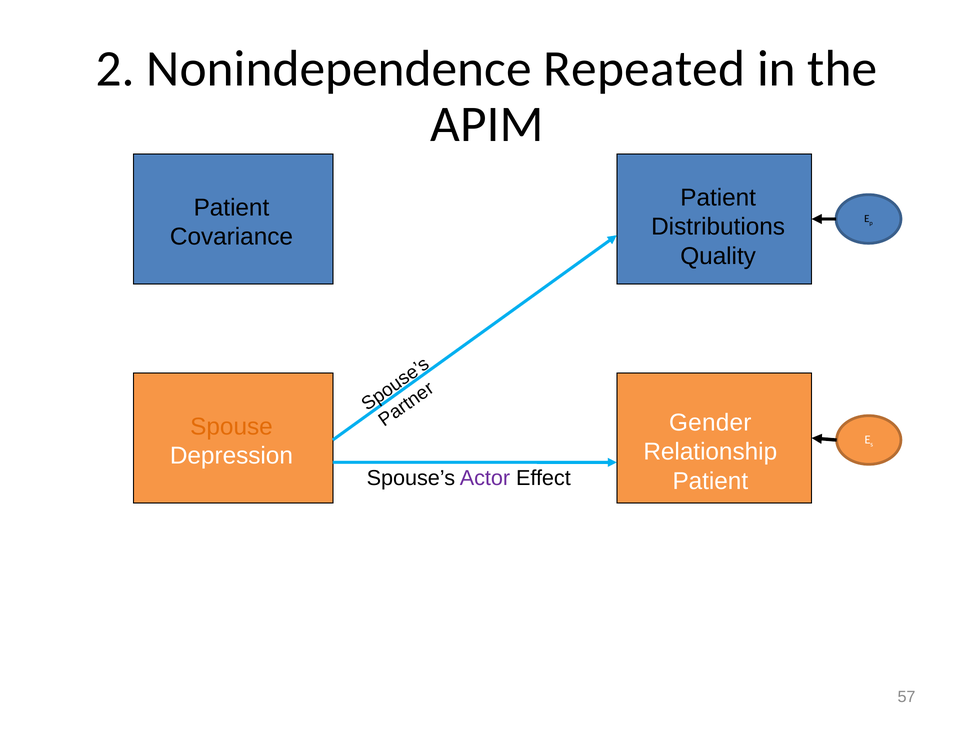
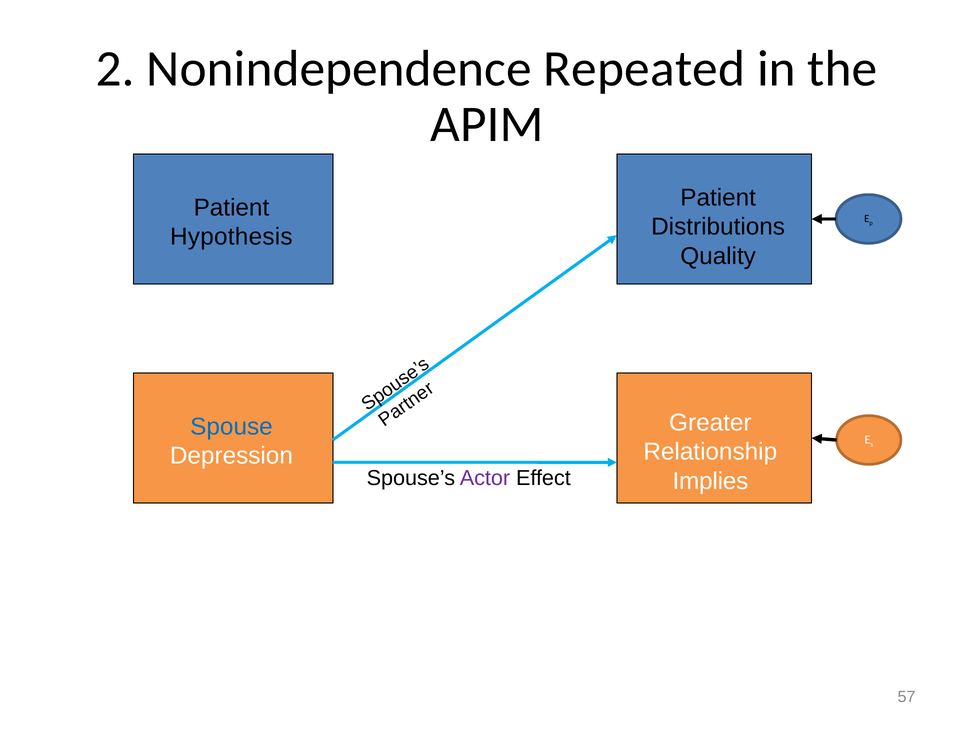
Covariance: Covariance -> Hypothesis
Gender: Gender -> Greater
Spouse colour: orange -> blue
Patient at (710, 481): Patient -> Implies
